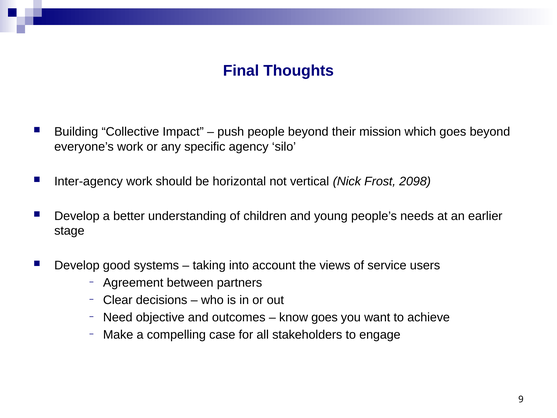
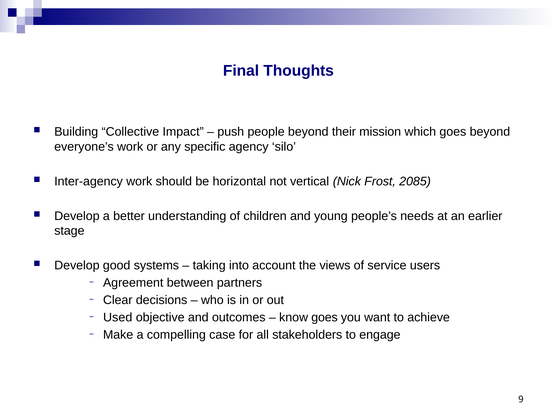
2098: 2098 -> 2085
Need: Need -> Used
